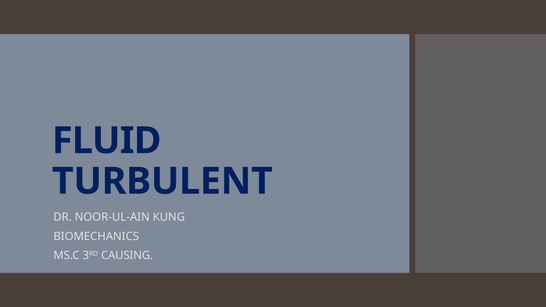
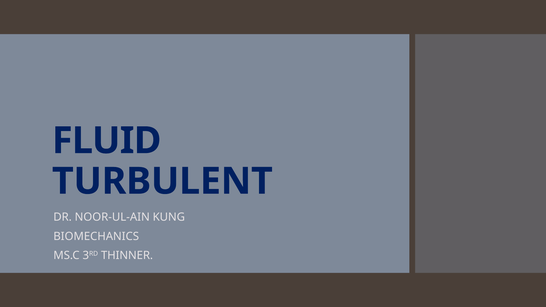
CAUSING: CAUSING -> THINNER
